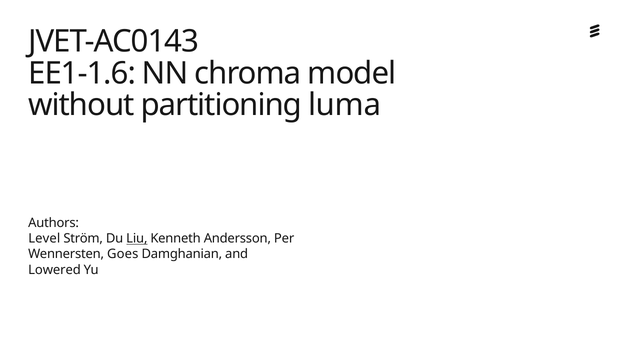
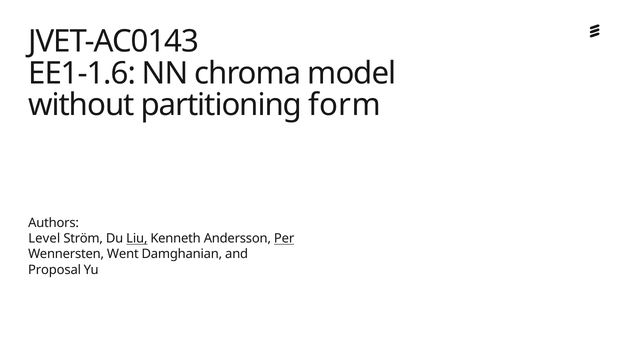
luma: luma -> form
Per underline: none -> present
Goes: Goes -> Went
Lowered: Lowered -> Proposal
